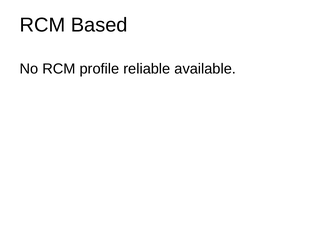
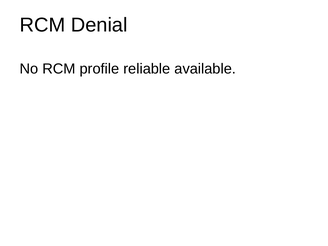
Based: Based -> Denial
